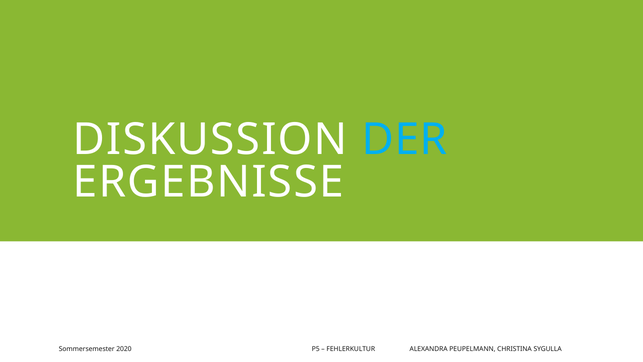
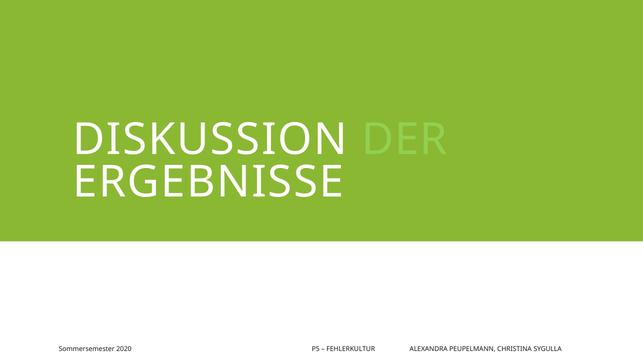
DER colour: light blue -> light green
